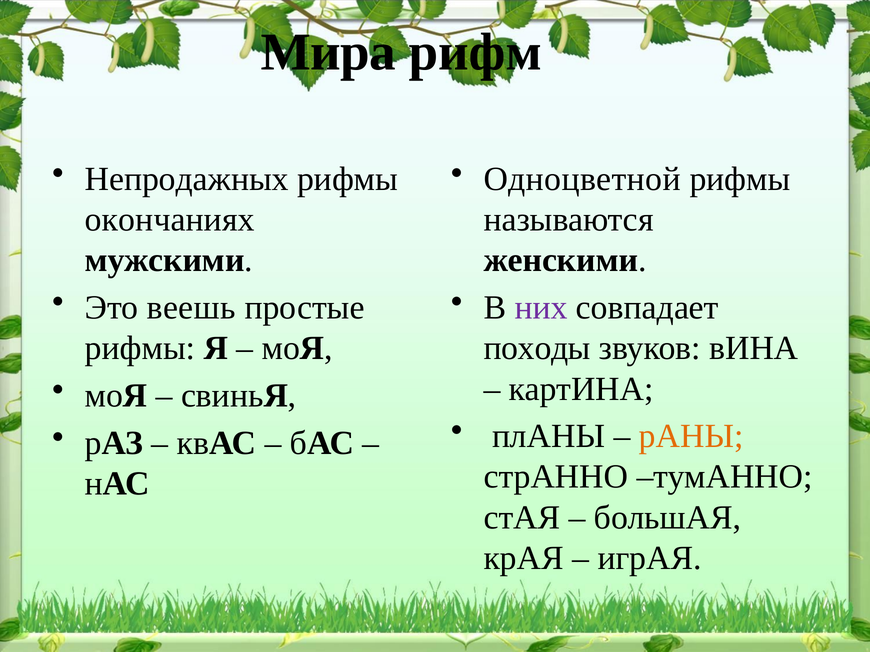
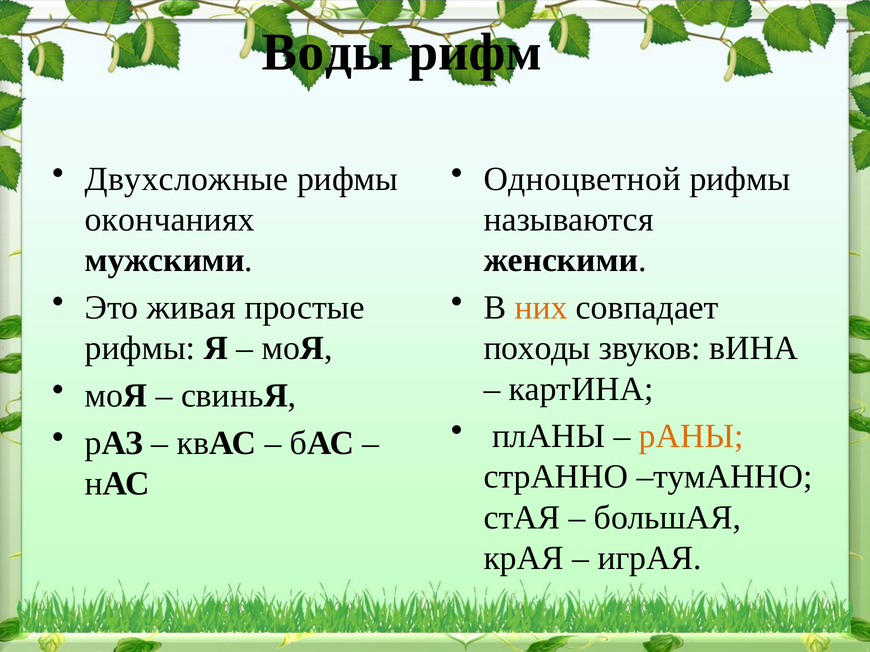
Мира: Мира -> Воды
Непродажных: Непродажных -> Двухсложные
веешь: веешь -> живая
них colour: purple -> orange
